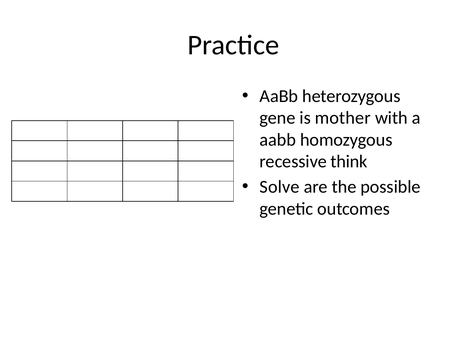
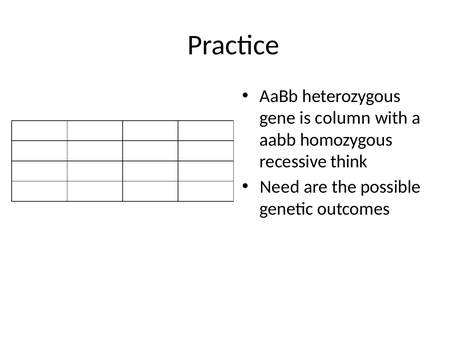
mother: mother -> column
Solve: Solve -> Need
